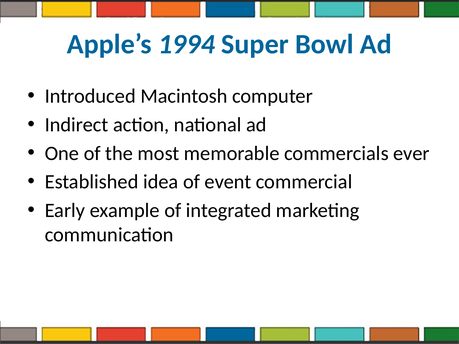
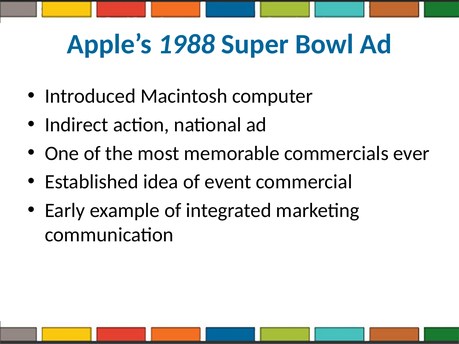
1994: 1994 -> 1988
